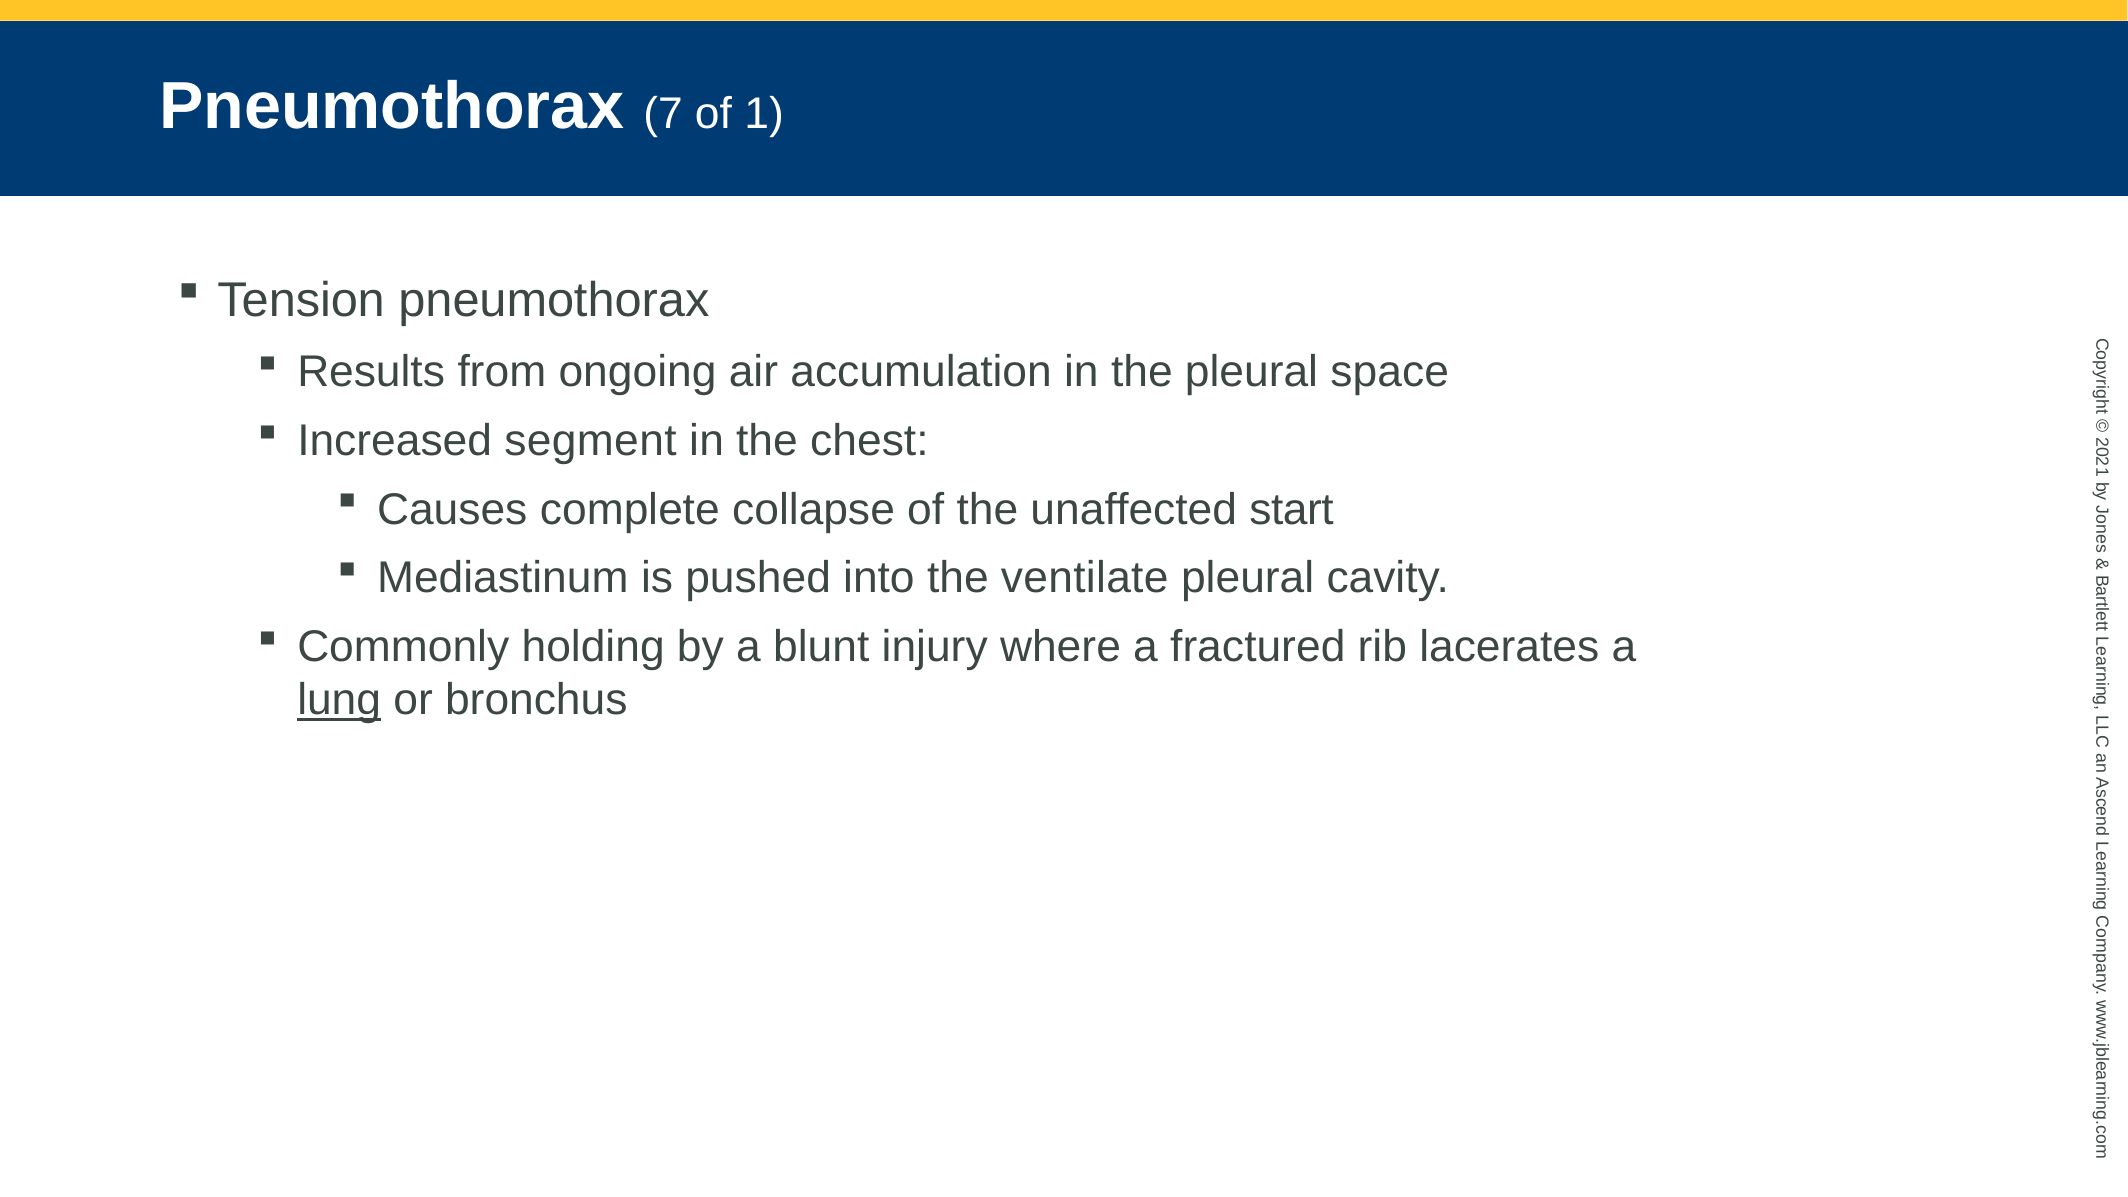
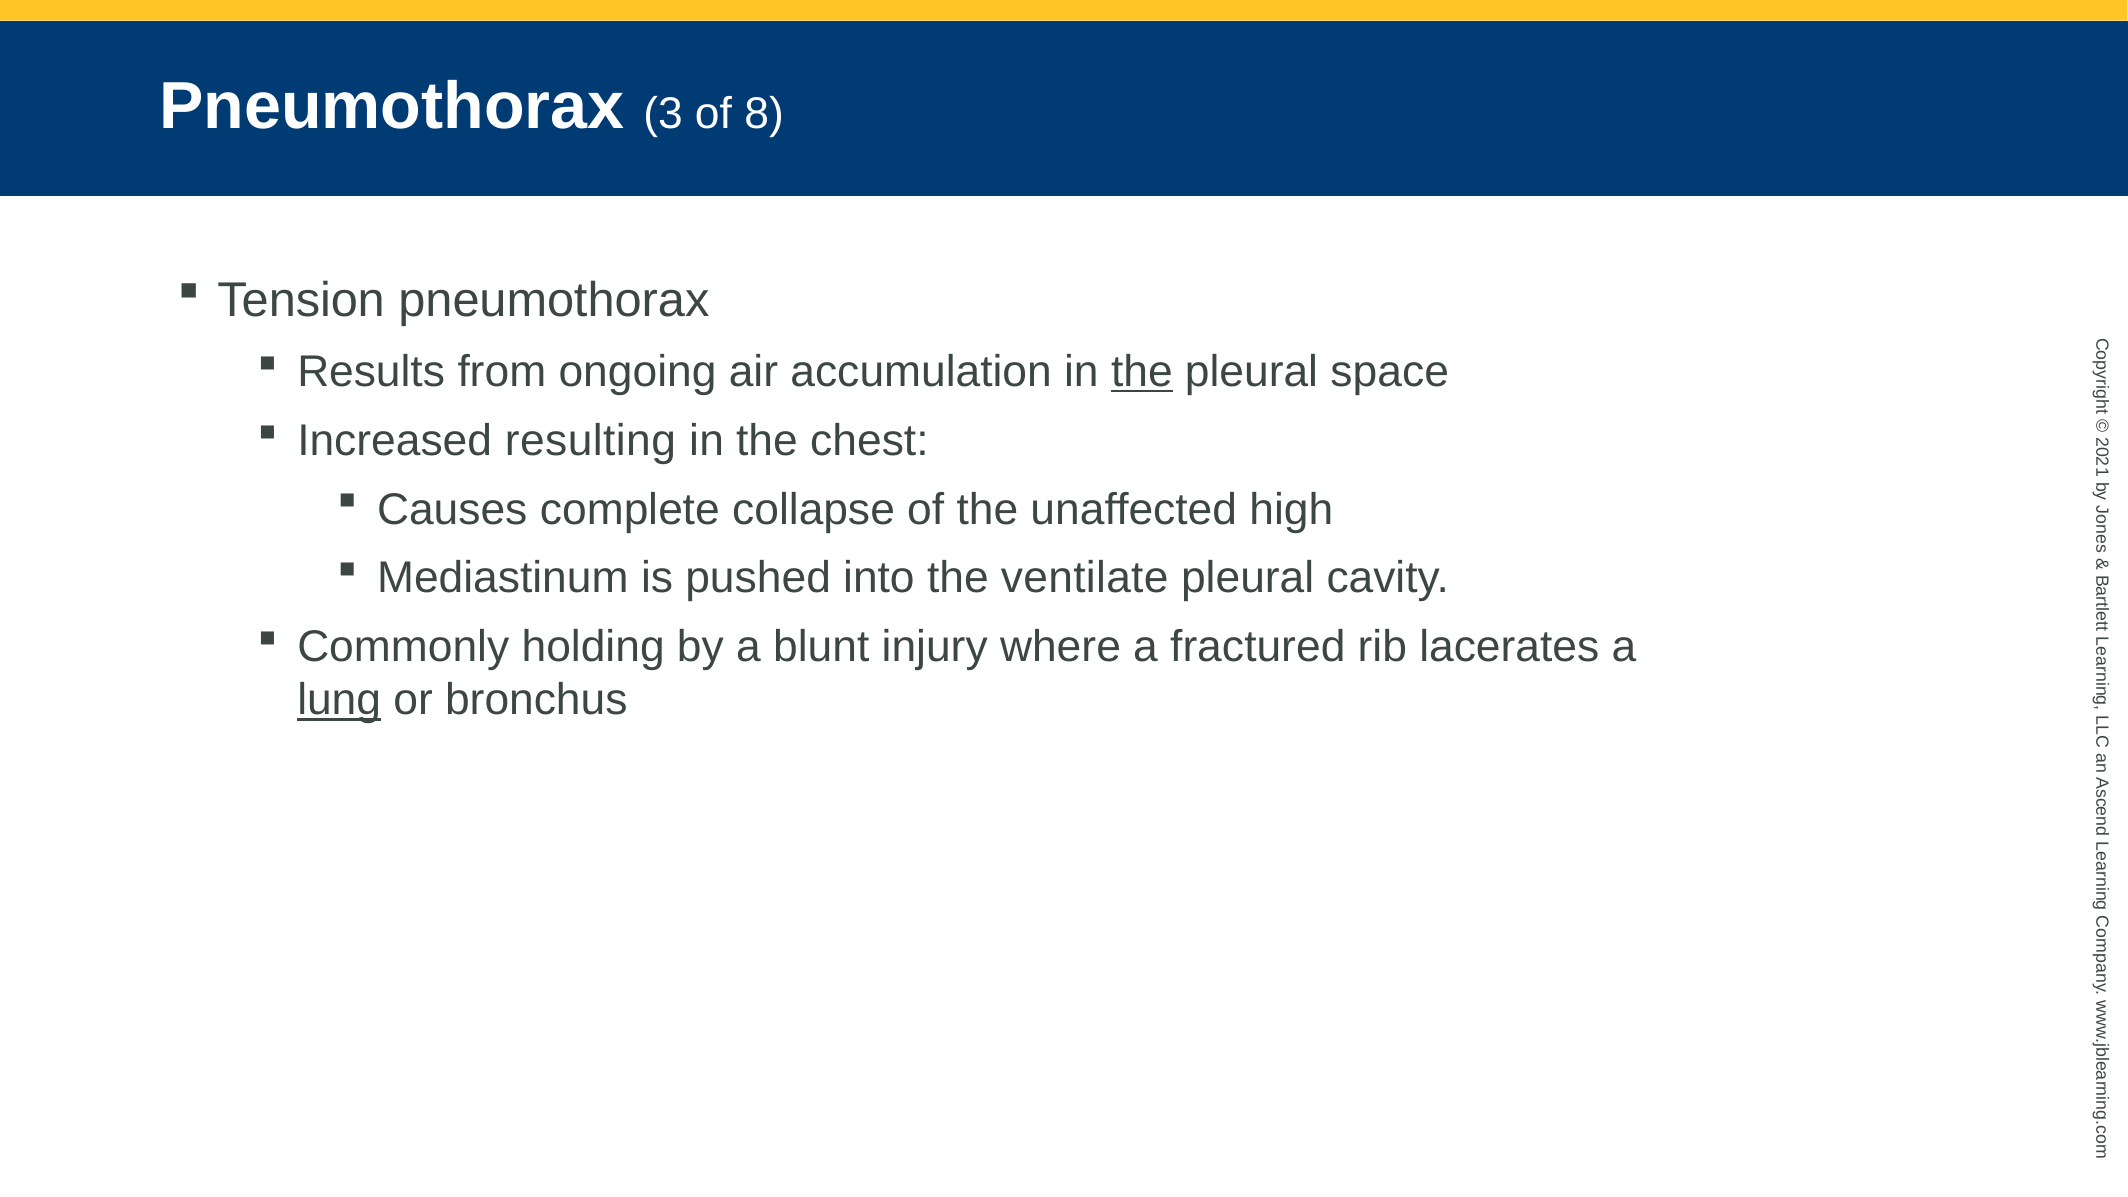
7: 7 -> 3
of 1: 1 -> 8
the at (1142, 372) underline: none -> present
segment: segment -> resulting
start: start -> high
